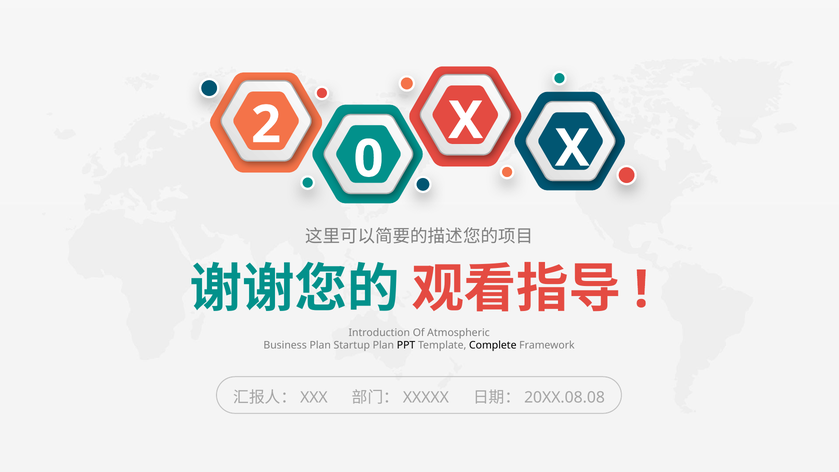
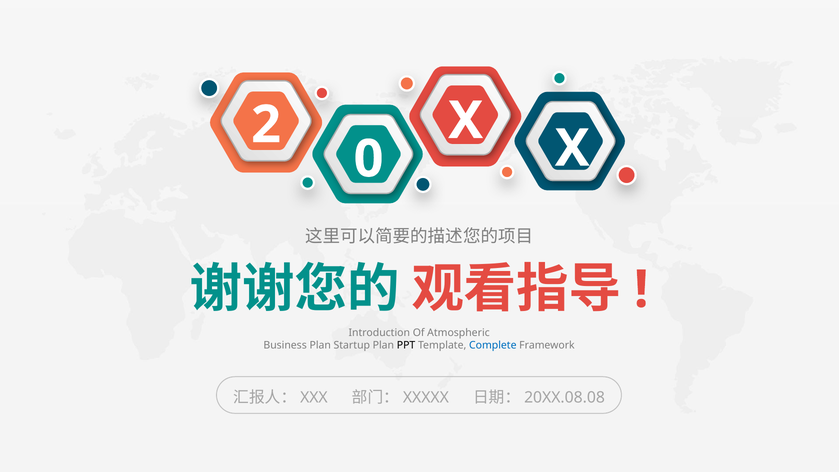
Complete colour: black -> blue
